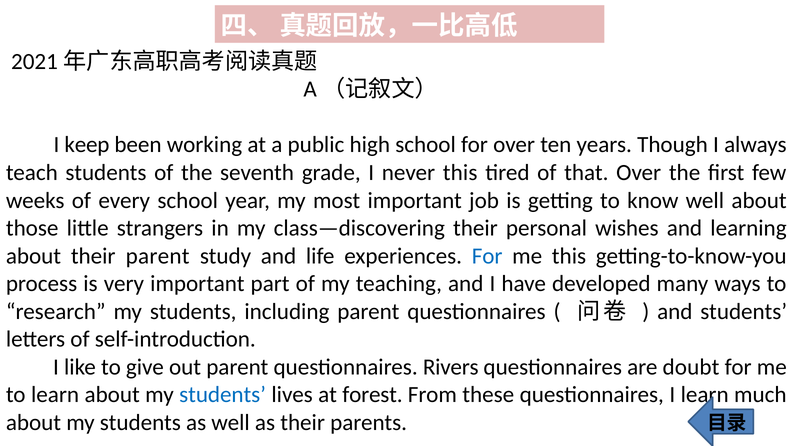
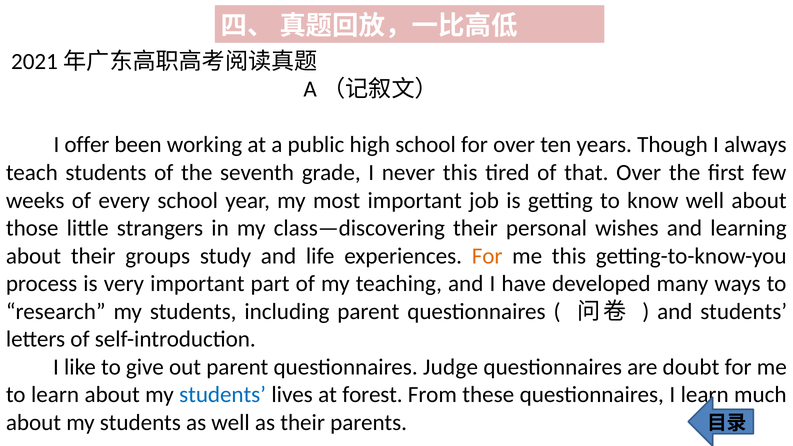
keep: keep -> offer
their parent: parent -> groups
For at (487, 256) colour: blue -> orange
Rivers: Rivers -> Judge
